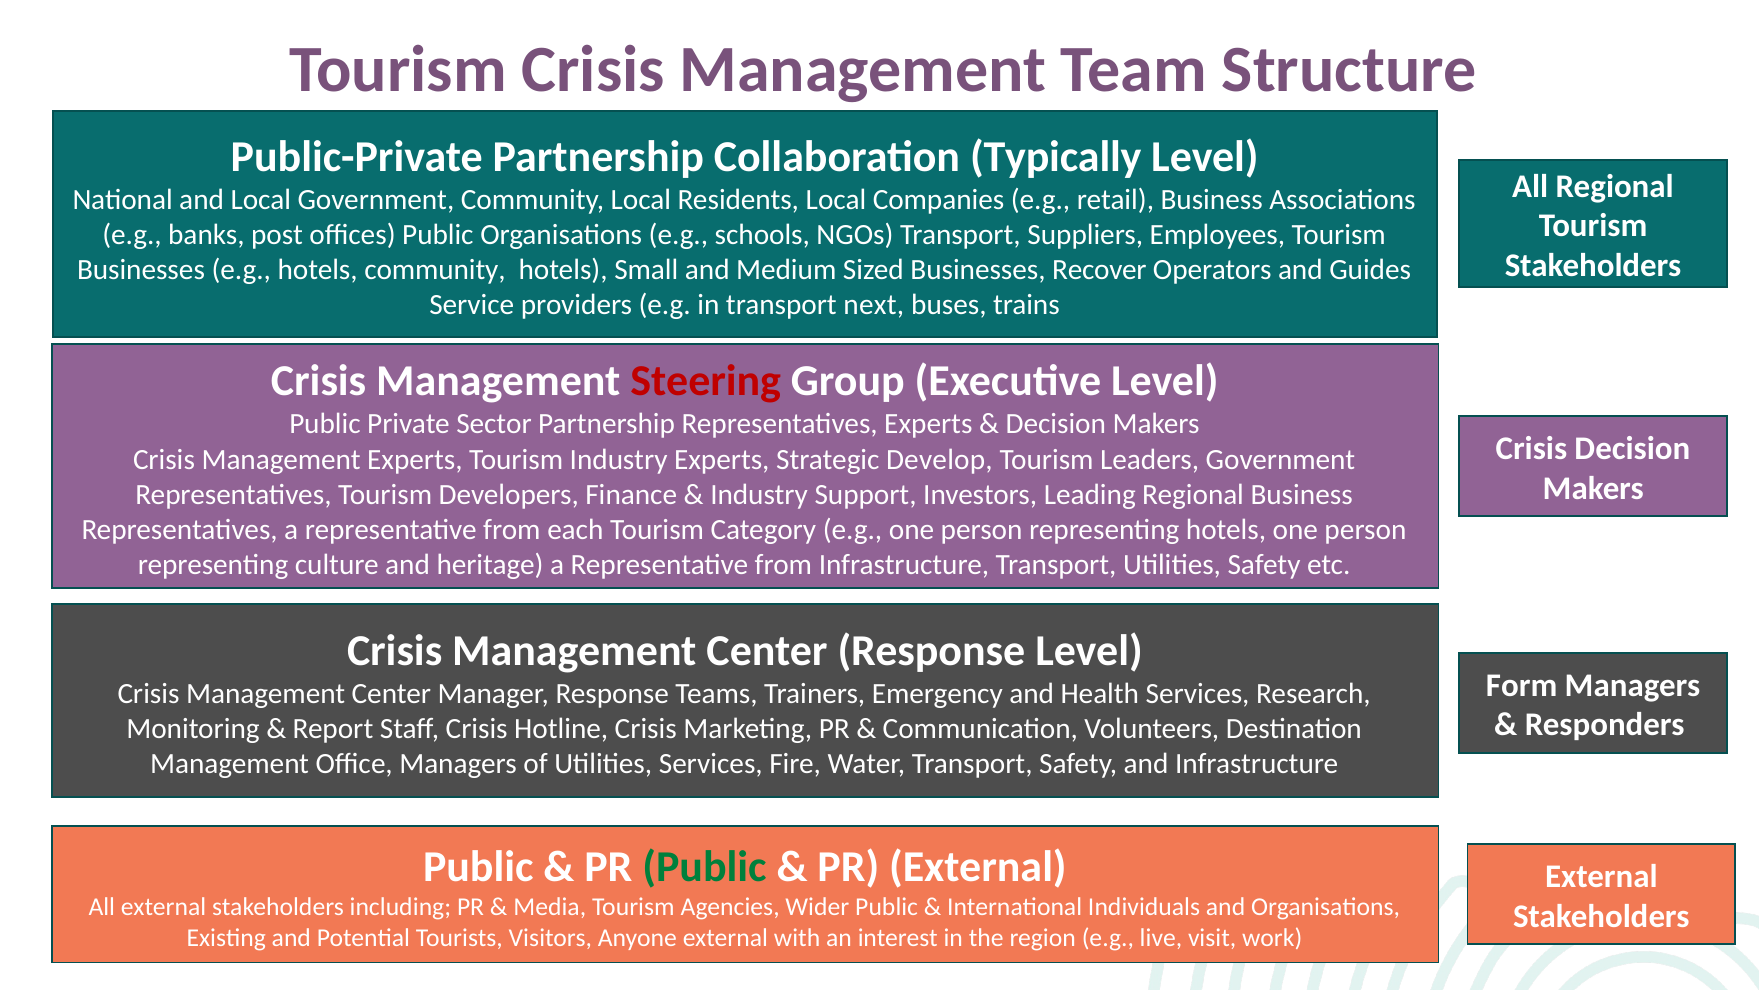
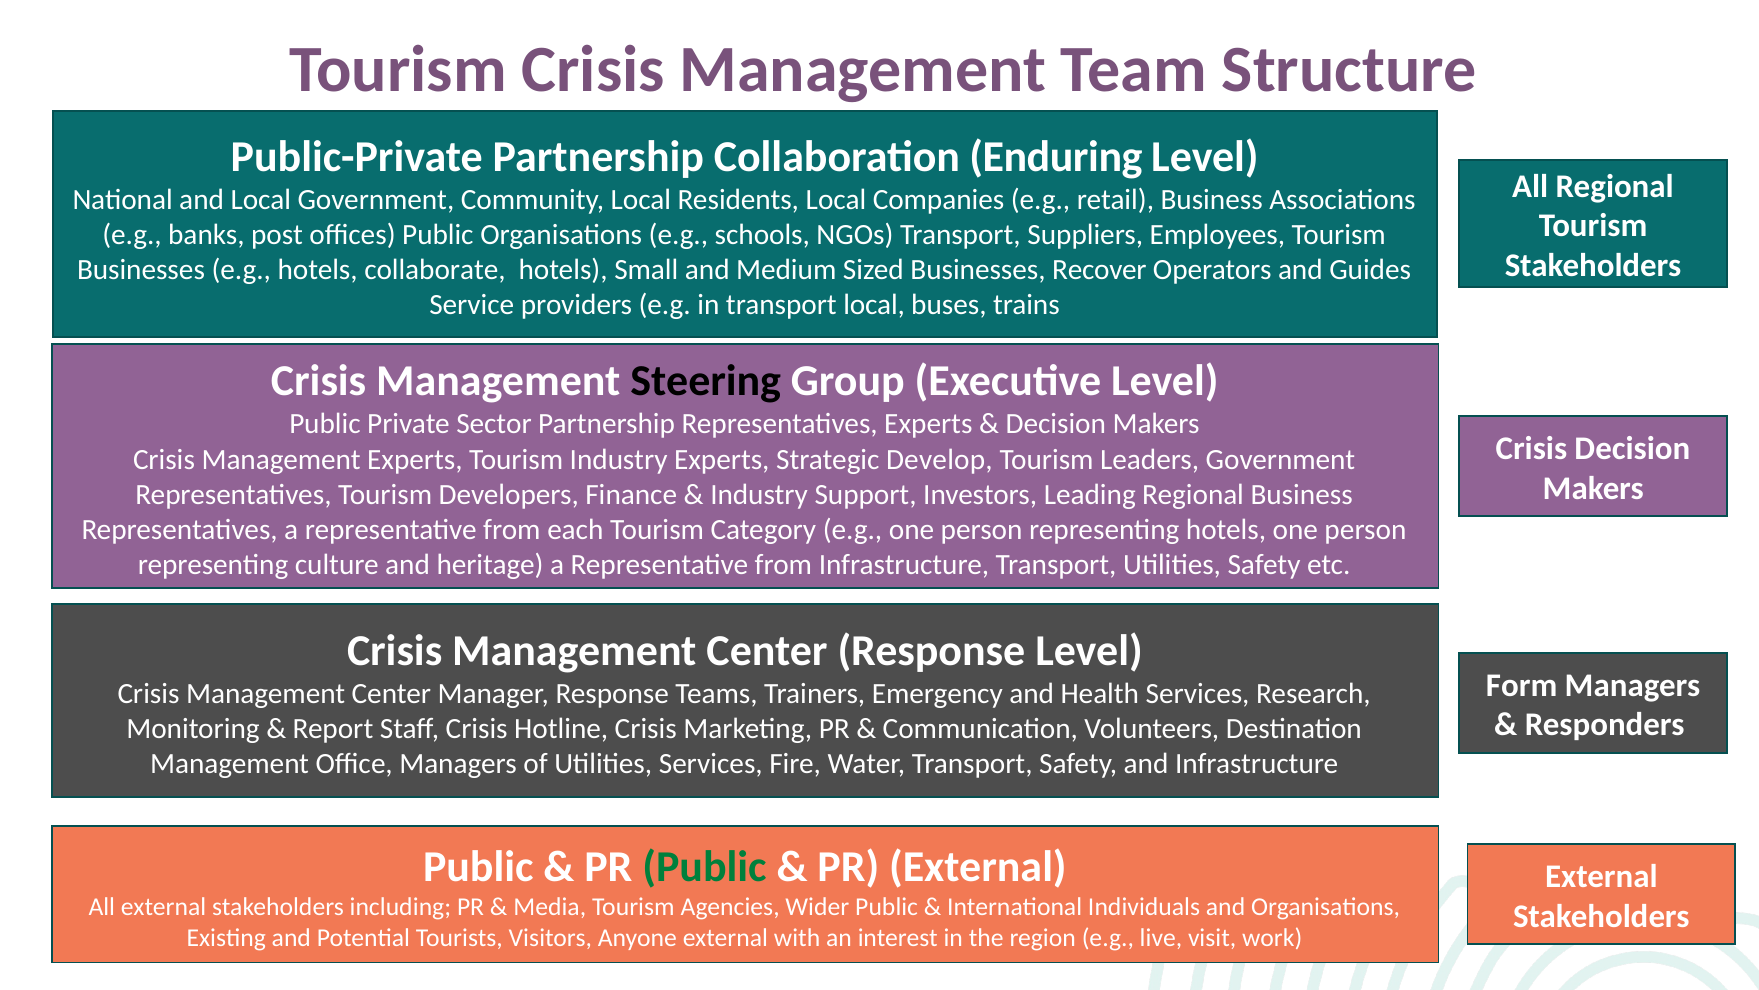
Typically: Typically -> Enduring
hotels community: community -> collaborate
transport next: next -> local
Steering colour: red -> black
